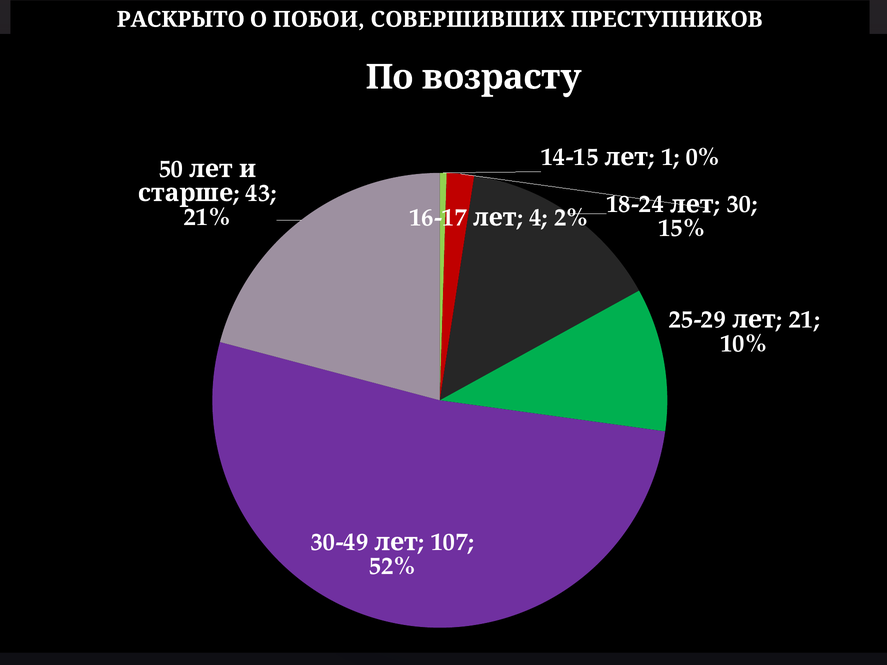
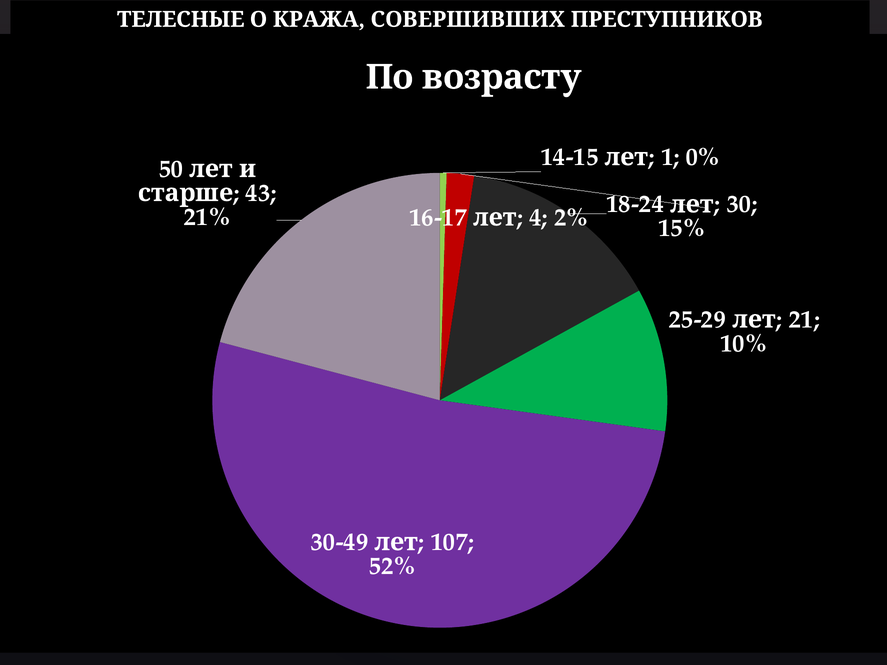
РАСКРЫТО: РАСКРЫТО -> ТЕЛЕСНЫЕ
ПОБОИ: ПОБОИ -> КРАЖА
